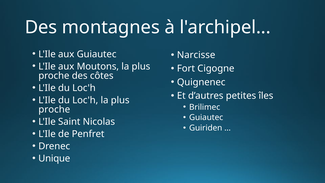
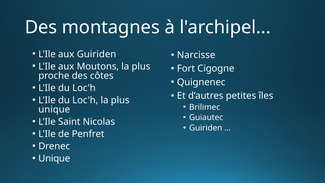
aux Guiautec: Guiautec -> Guiriden
proche at (54, 109): proche -> unique
